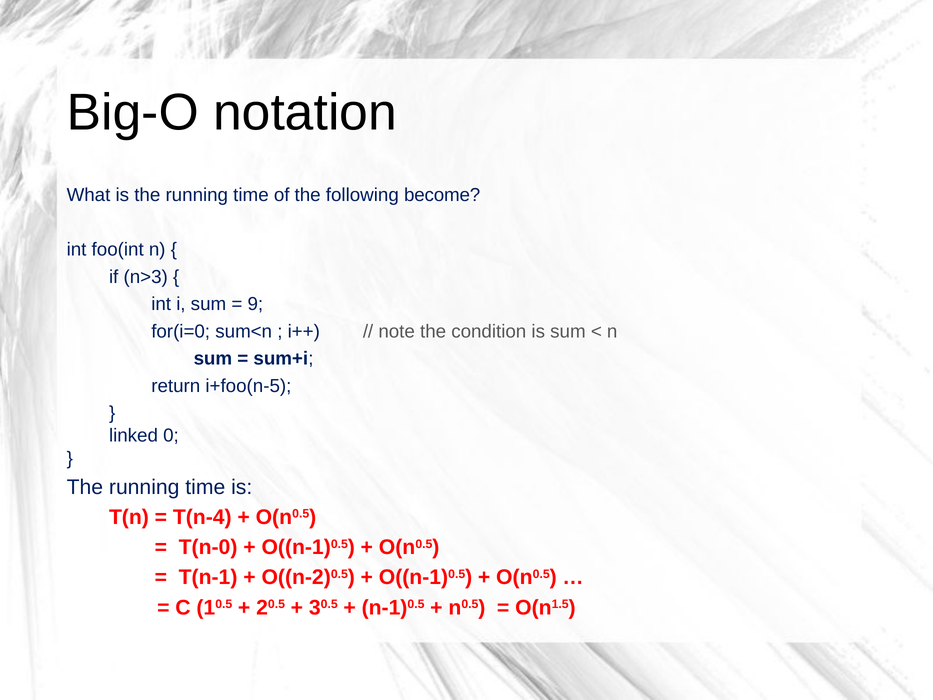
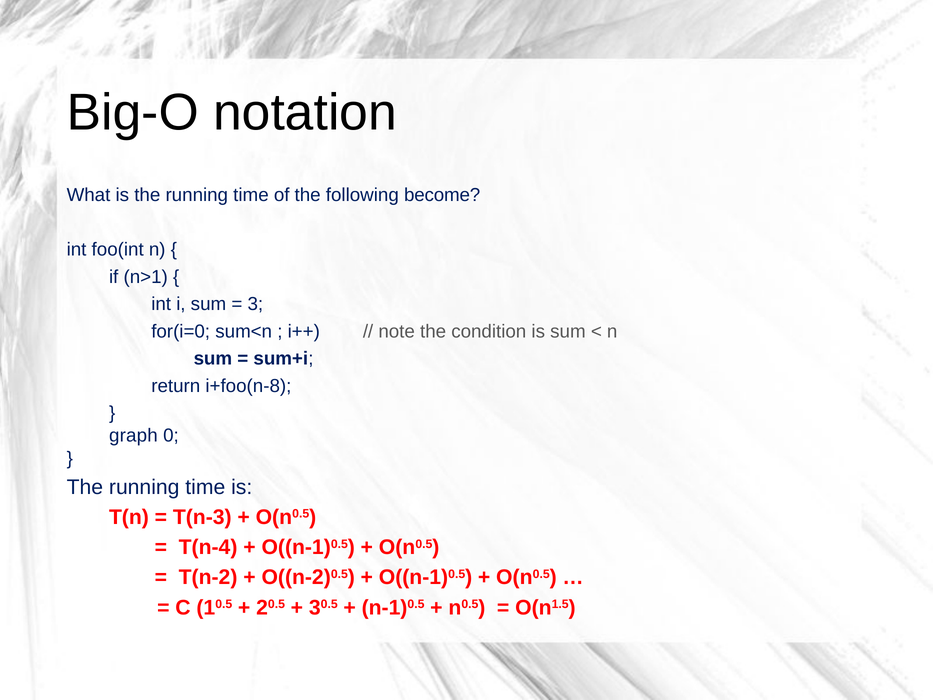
n>3: n>3 -> n>1
9: 9 -> 3
i+foo(n-5: i+foo(n-5 -> i+foo(n-8
linked: linked -> graph
T(n-4: T(n-4 -> T(n-3
T(n-0: T(n-0 -> T(n-4
T(n-1: T(n-1 -> T(n-2
